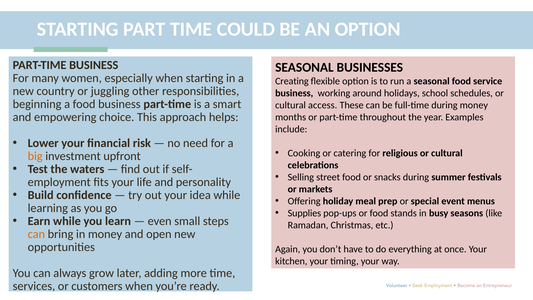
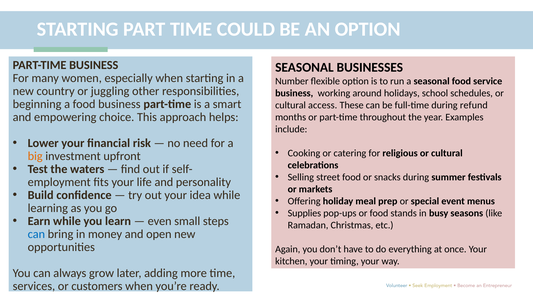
Creating: Creating -> Number
during money: money -> refund
can at (36, 234) colour: orange -> blue
